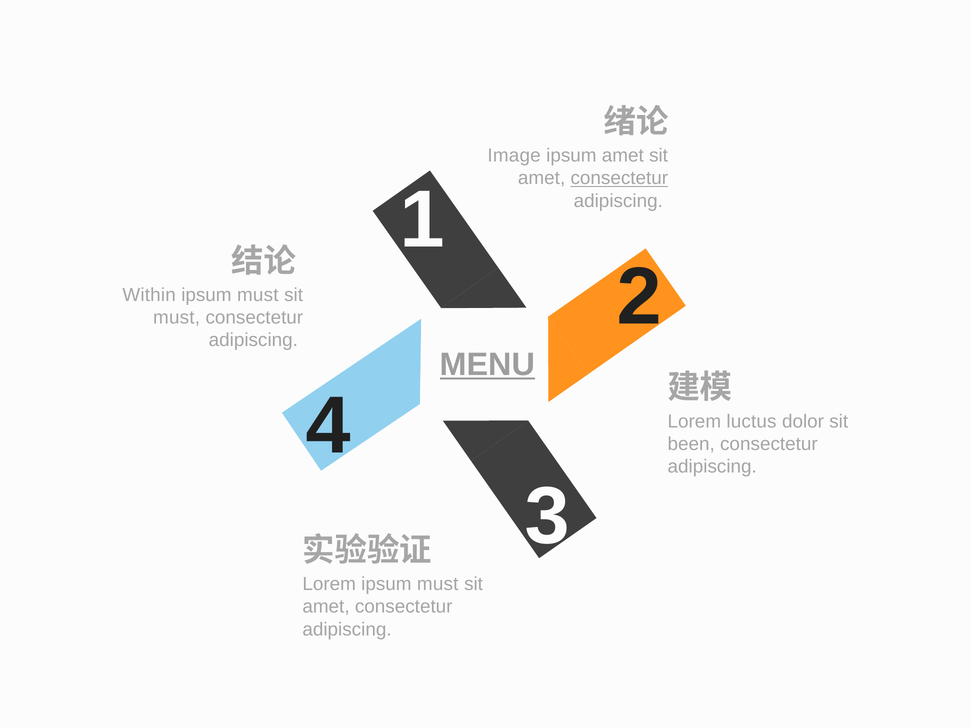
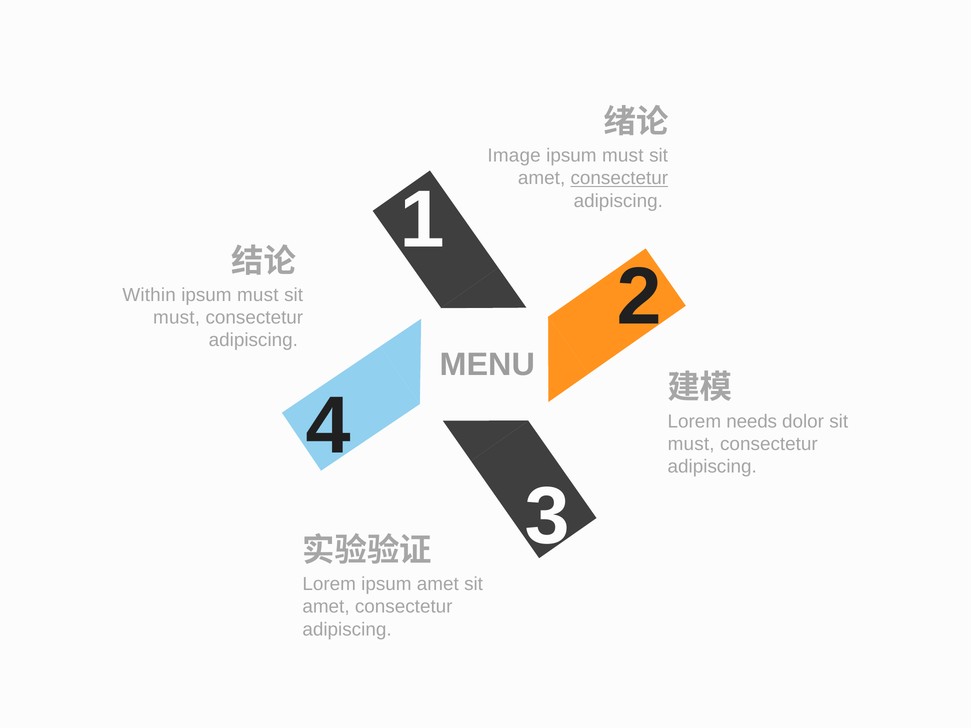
amet at (623, 156): amet -> must
MENU underline: present -> none
luctus: luctus -> needs
been at (691, 444): been -> must
Lorem ipsum must: must -> amet
